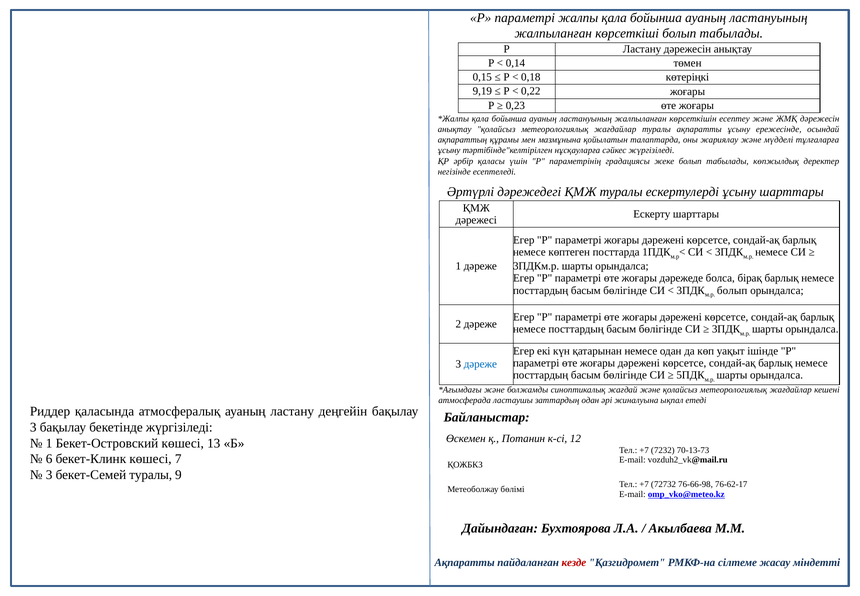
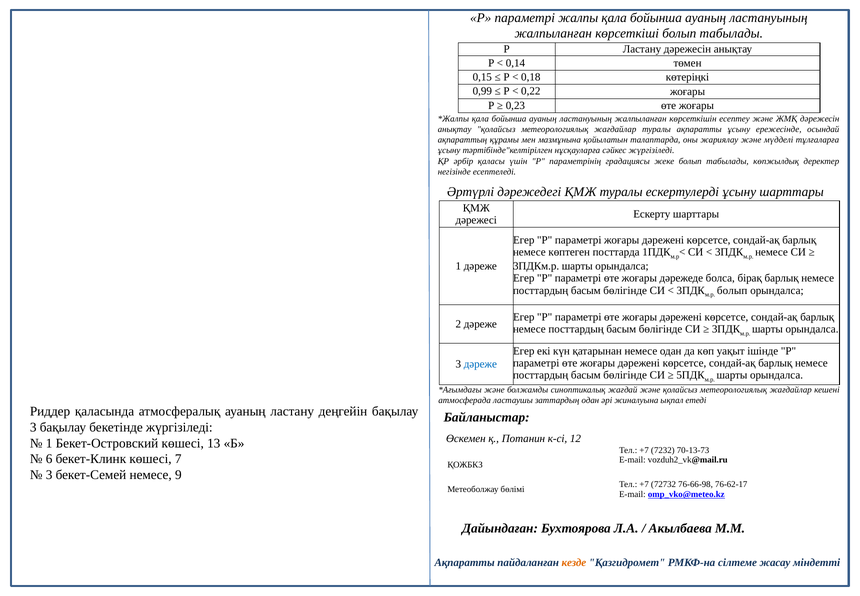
9,19: 9,19 -> 0,99
бекет-Семей туралы: туралы -> немесе
кезде colour: red -> orange
